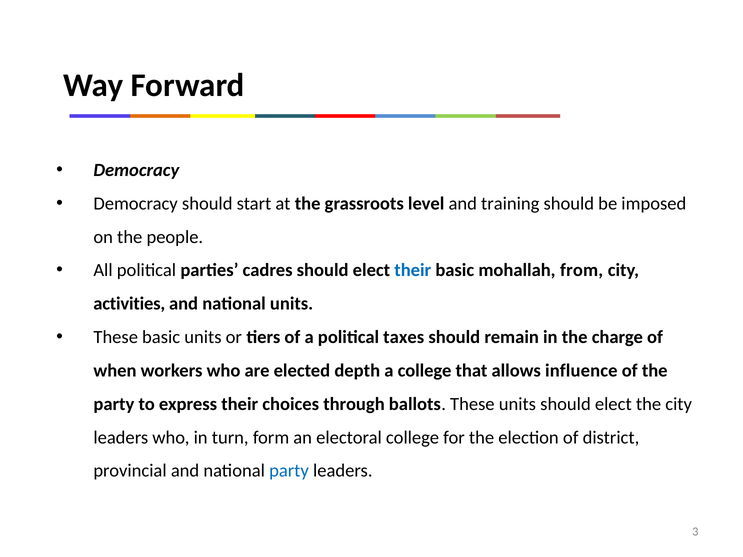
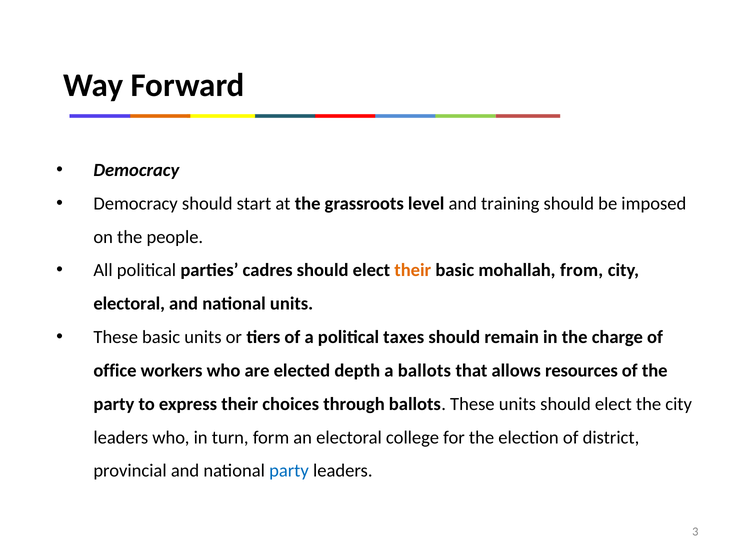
their at (413, 270) colour: blue -> orange
activities at (129, 304): activities -> electoral
when: when -> office
a college: college -> ballots
influence: influence -> resources
